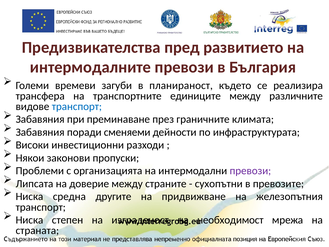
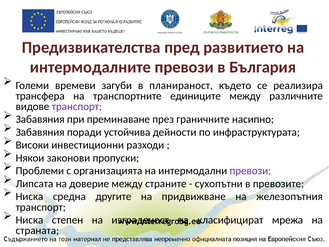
транспорт at (77, 106) colour: blue -> purple
климата: климата -> насипно
сменяеми: сменяеми -> устойчива
необходимост: необходимост -> класифицират
